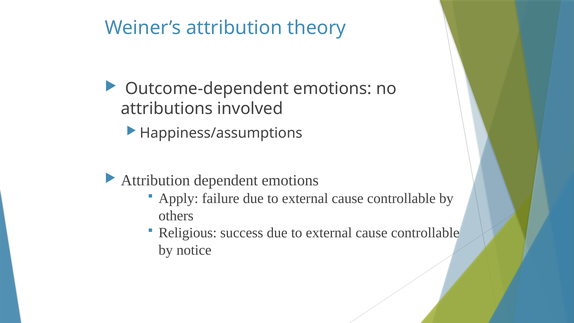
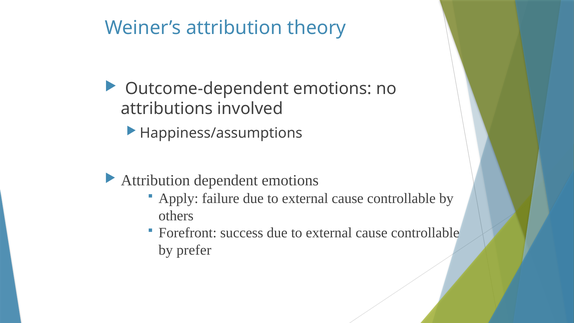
Religious: Religious -> Forefront
notice: notice -> prefer
